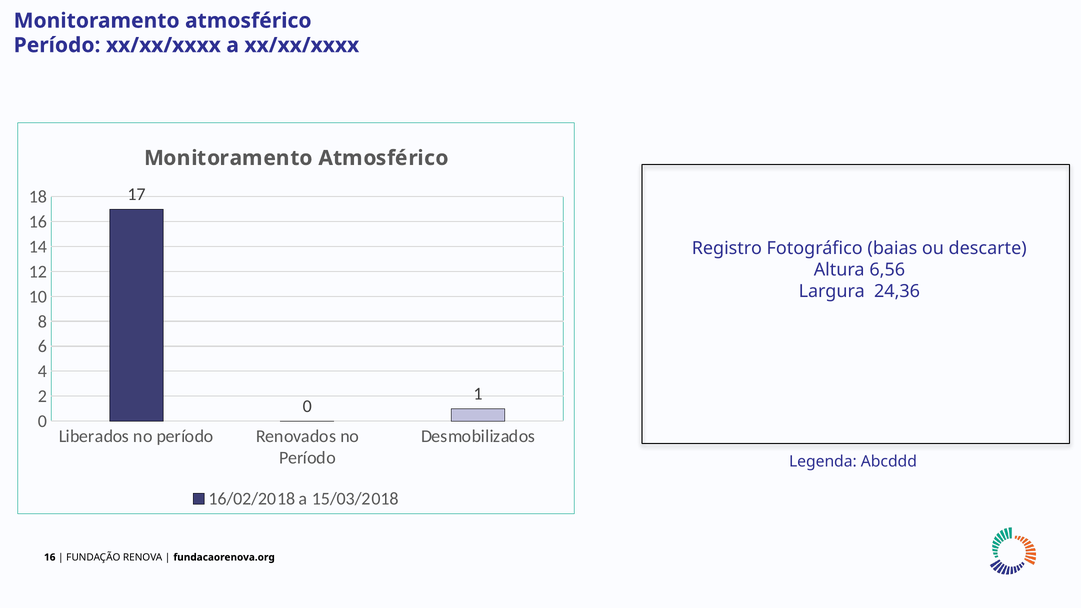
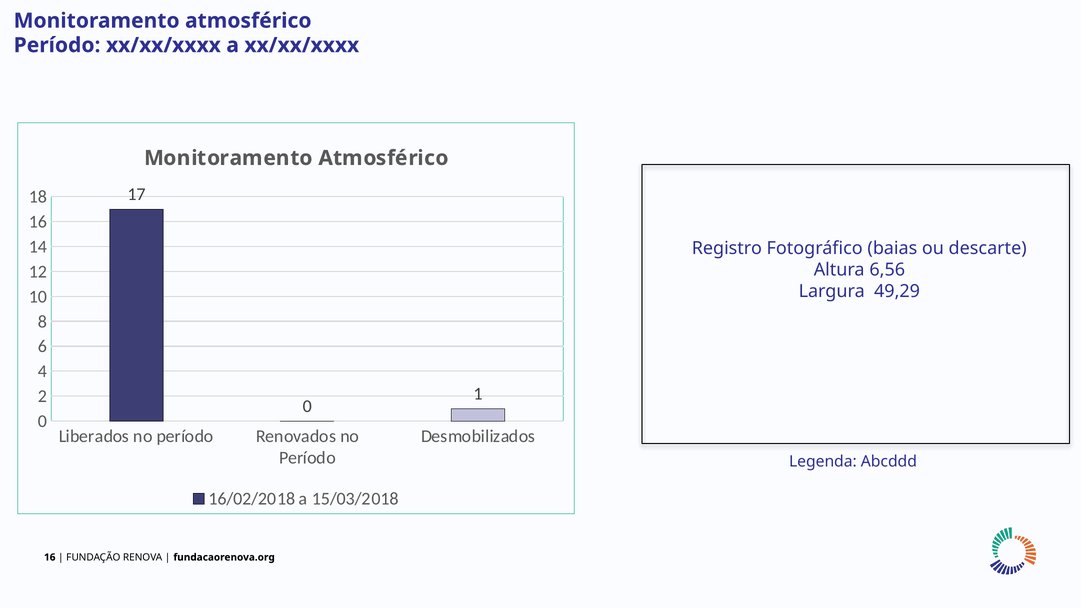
24,36: 24,36 -> 49,29
